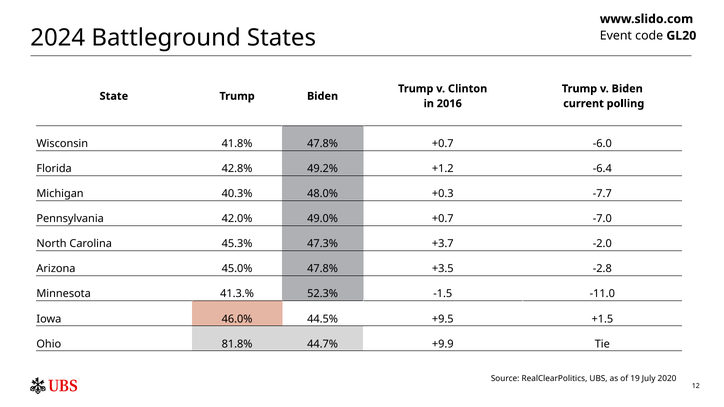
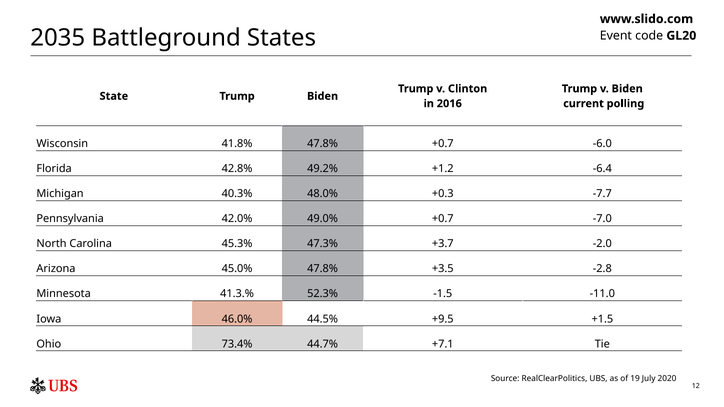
2024: 2024 -> 2035
81.8%: 81.8% -> 73.4%
+9.9: +9.9 -> +7.1
